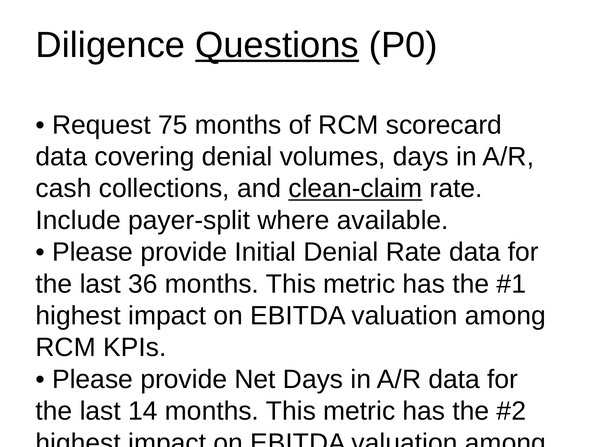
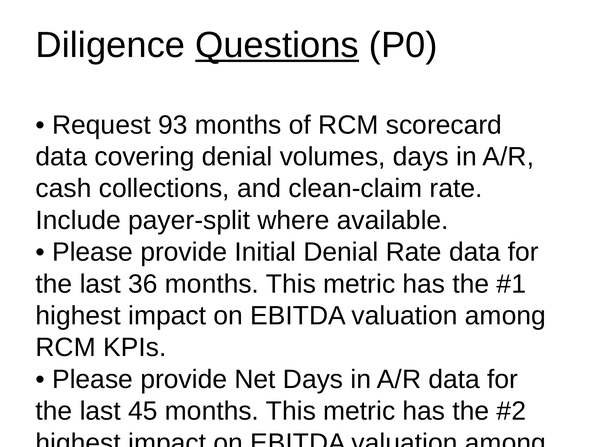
75: 75 -> 93
clean-claim underline: present -> none
14: 14 -> 45
